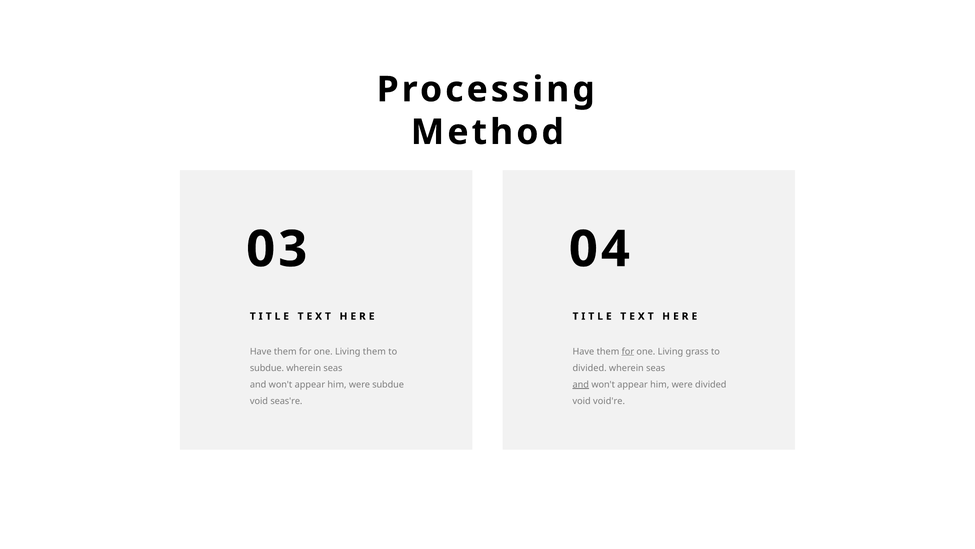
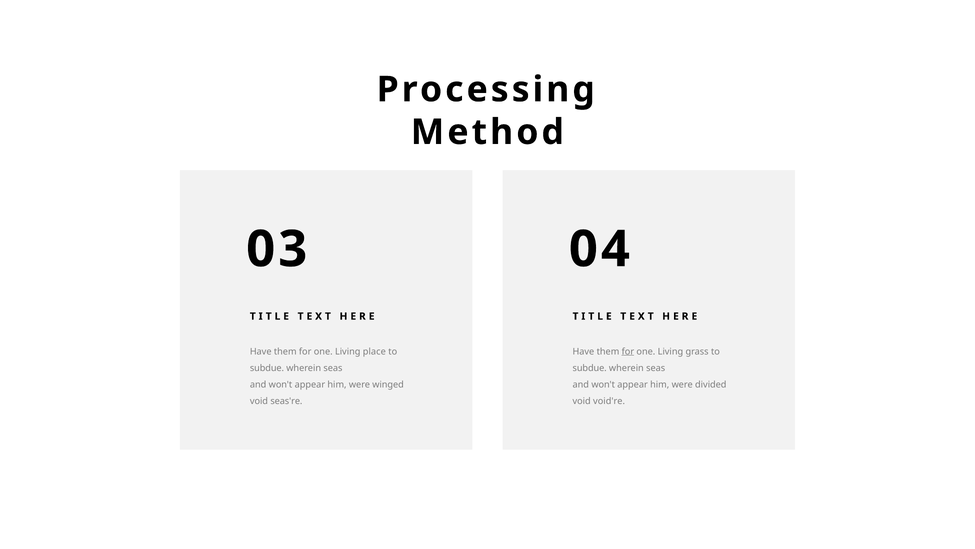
Living them: them -> place
divided at (590, 368): divided -> subdue
were subdue: subdue -> winged
and at (581, 384) underline: present -> none
